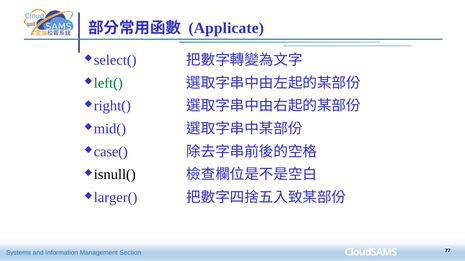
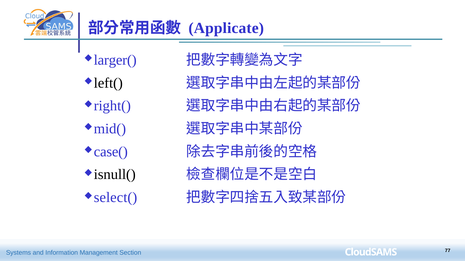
select(: select( -> larger(
left( colour: green -> black
larger(: larger( -> select(
